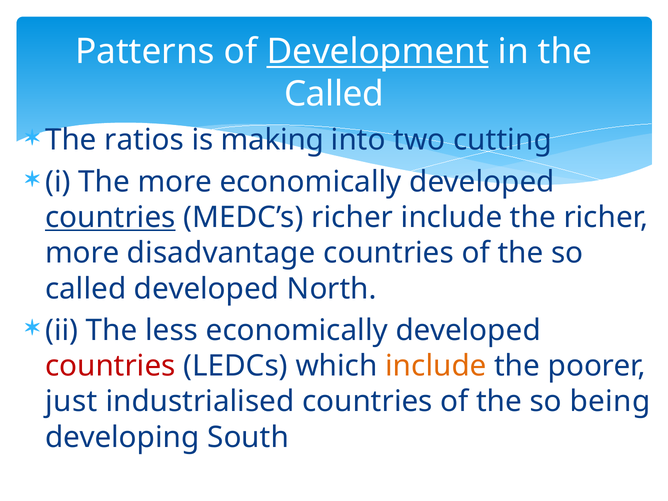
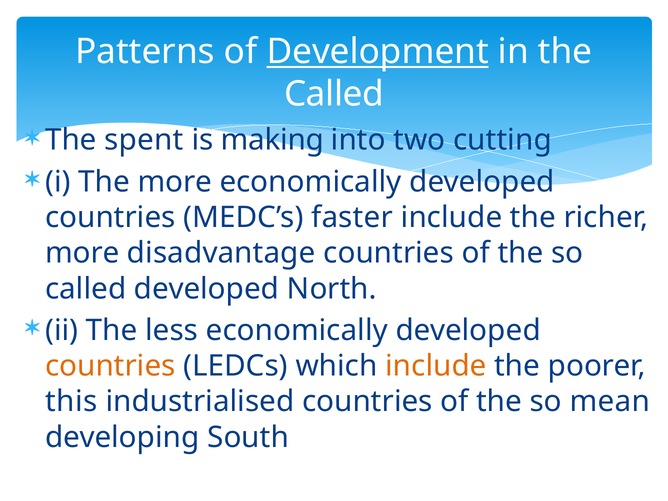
ratios: ratios -> spent
countries at (110, 217) underline: present -> none
MEDC’s richer: richer -> faster
countries at (110, 366) colour: red -> orange
just: just -> this
being: being -> mean
